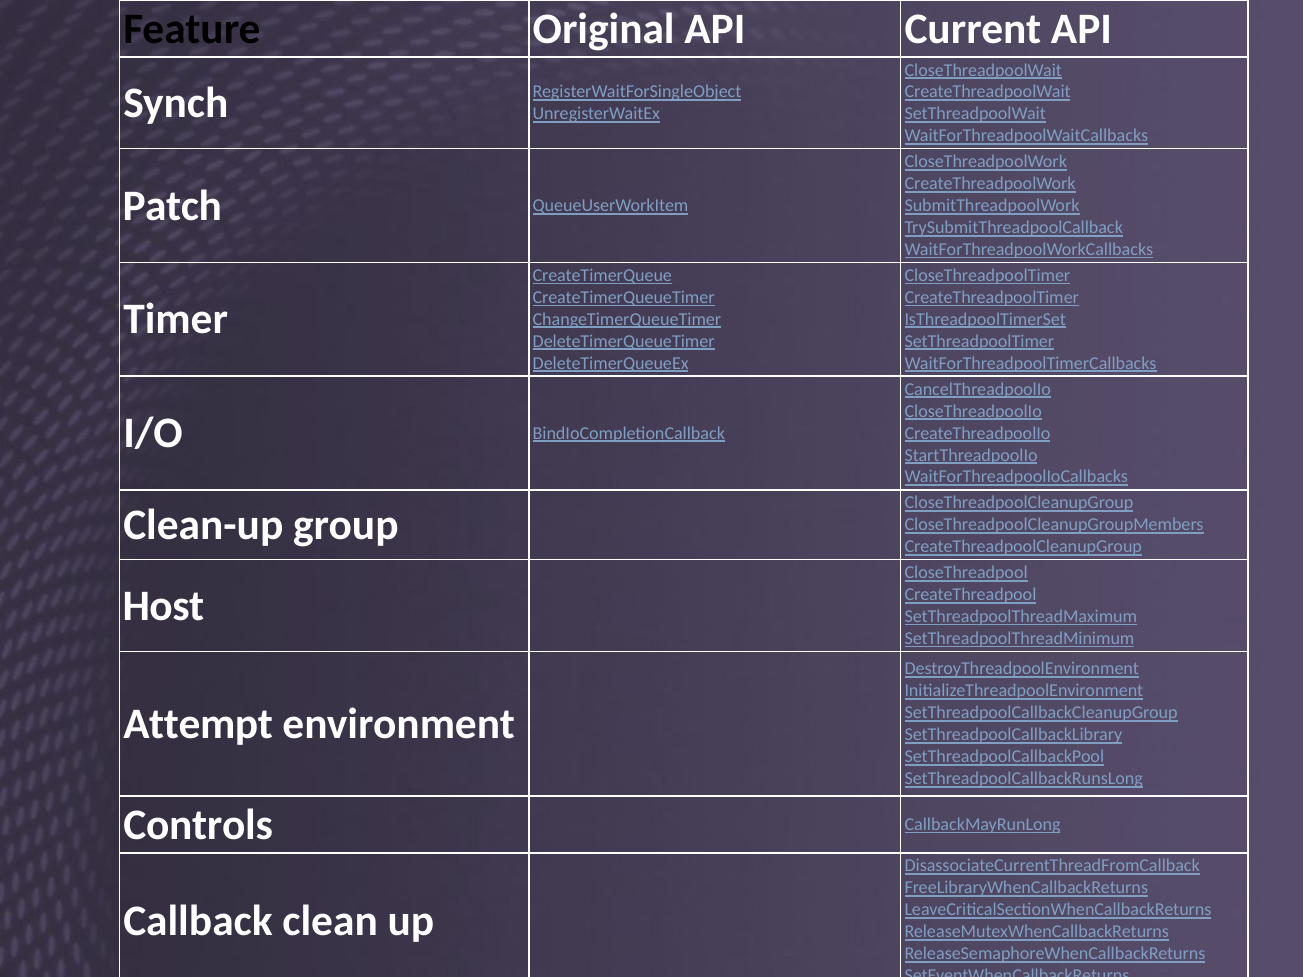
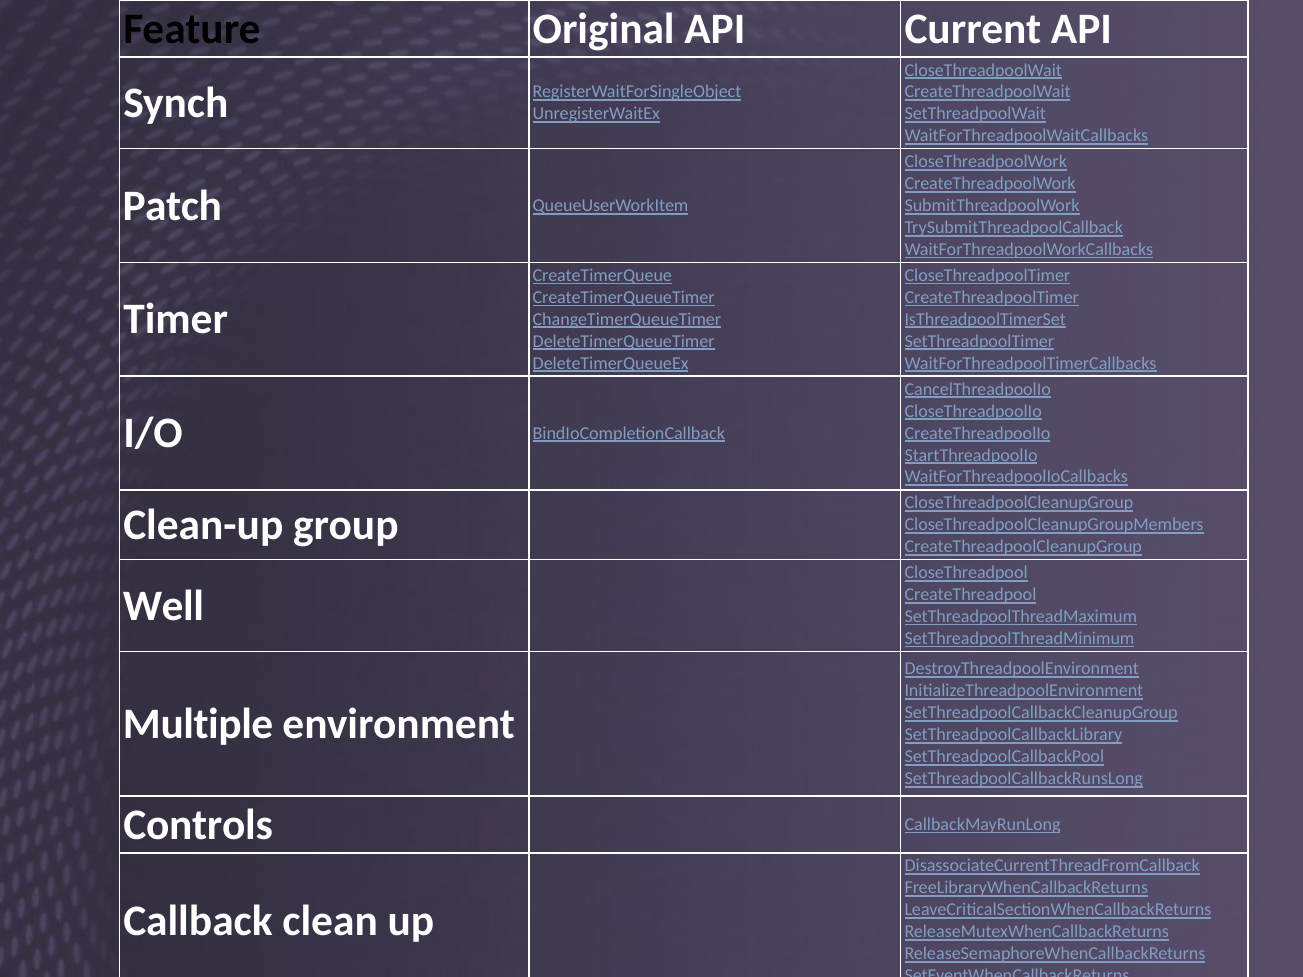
Host: Host -> Well
Attempt: Attempt -> Multiple
